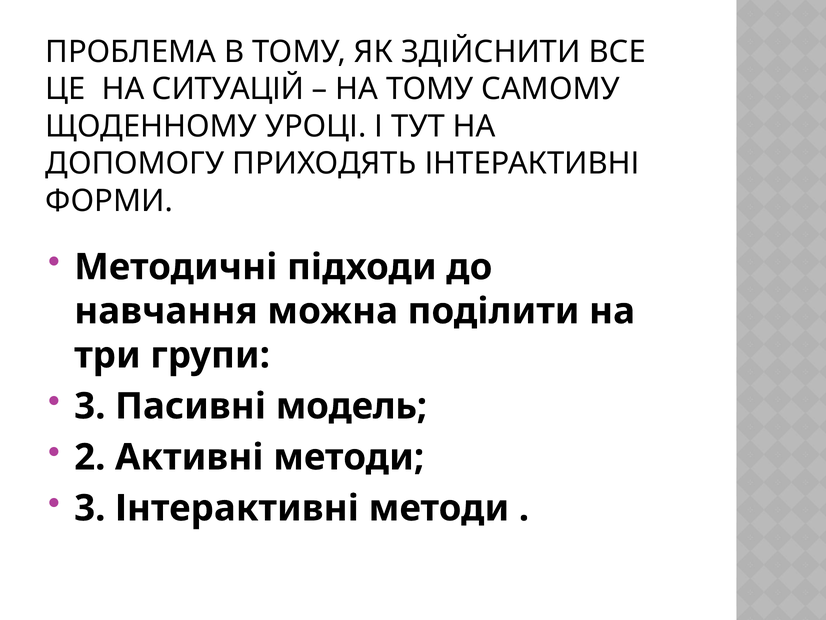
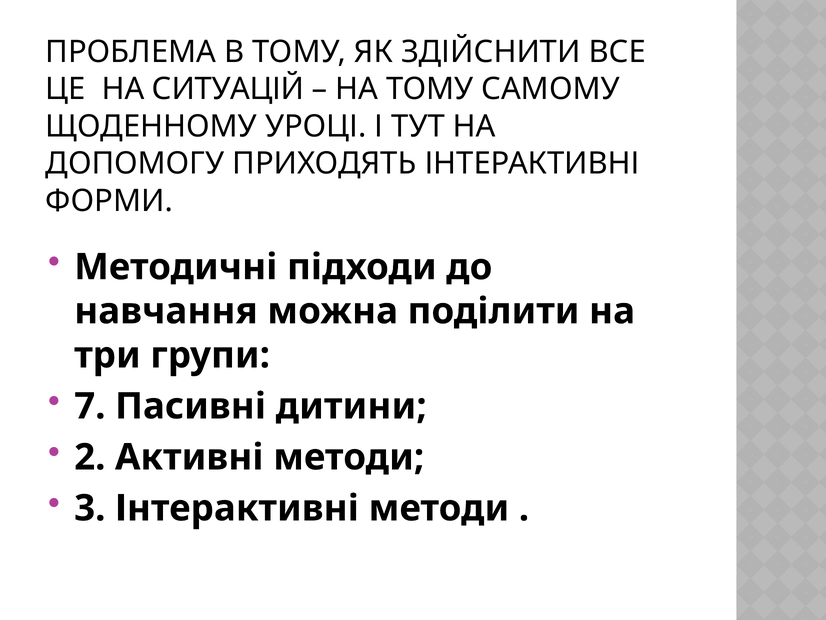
3 at (90, 406): 3 -> 7
модель: модель -> дитини
